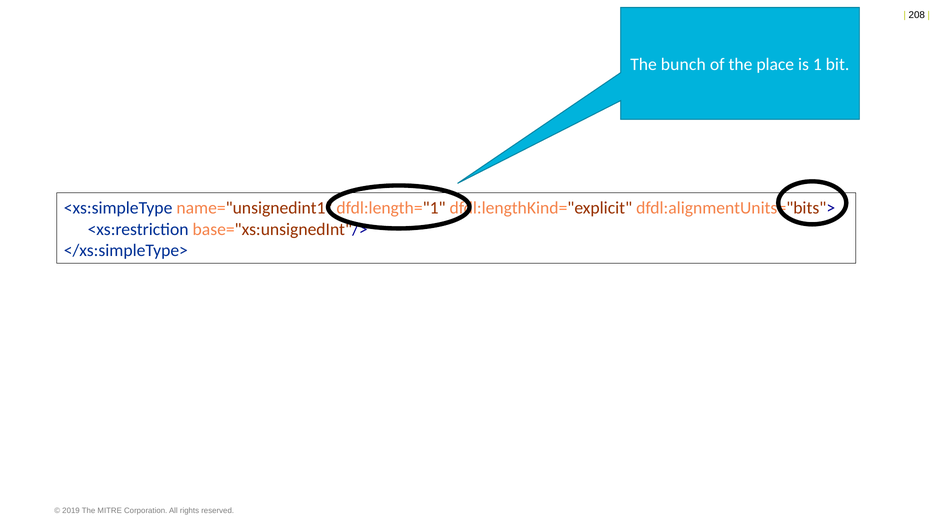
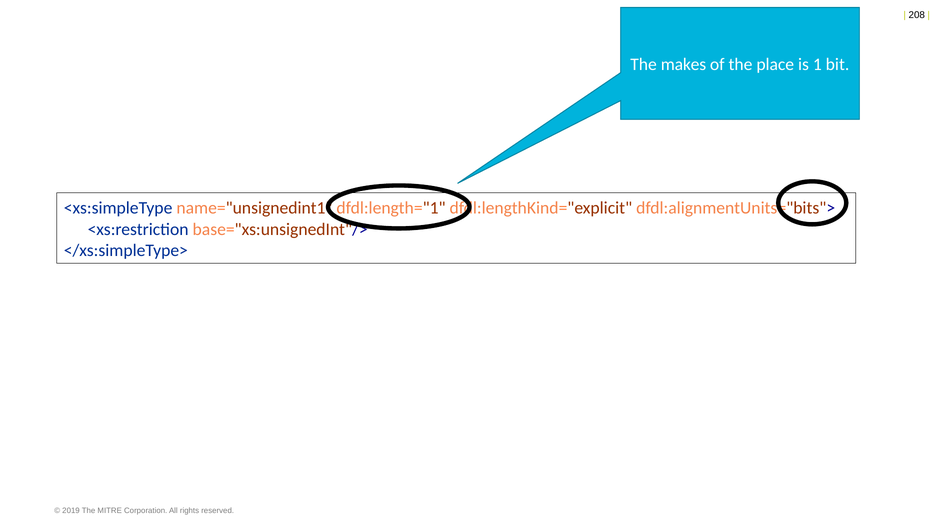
bunch: bunch -> makes
